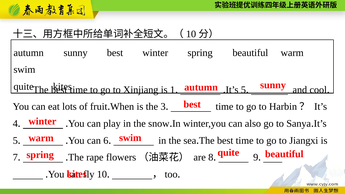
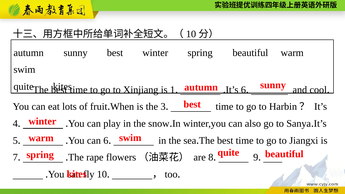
5 at (243, 90): 5 -> 6
